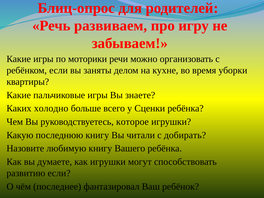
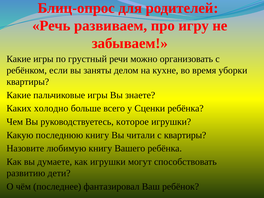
моторики: моторики -> грустный
с добирать: добирать -> квартиры
развитию если: если -> дети
